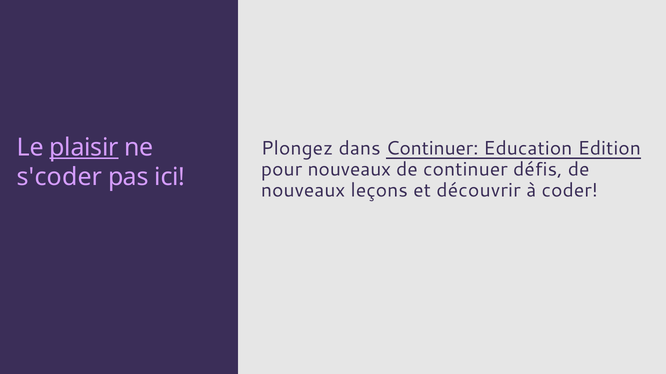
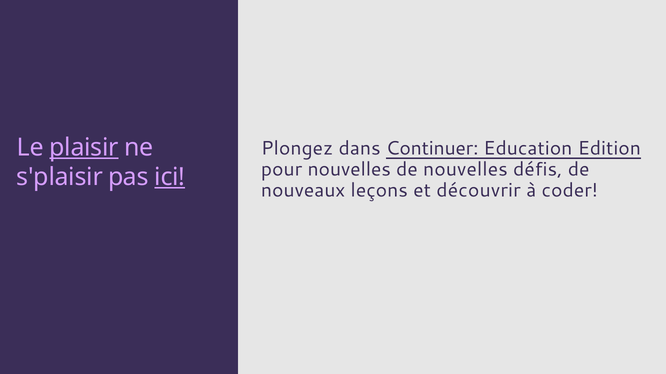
pour nouveaux: nouveaux -> nouvelles
de continuer: continuer -> nouvelles
s'coder: s'coder -> s'plaisir
ici underline: none -> present
